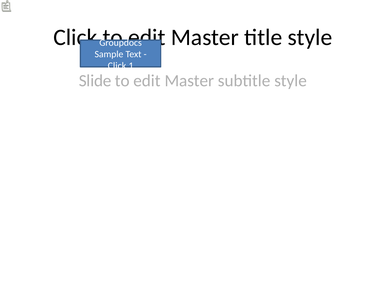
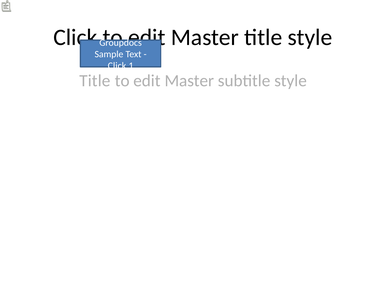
Slide at (95, 81): Slide -> Title
